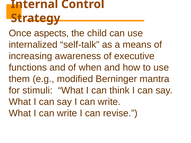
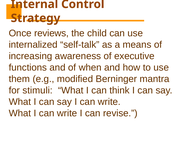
aspects: aspects -> reviews
